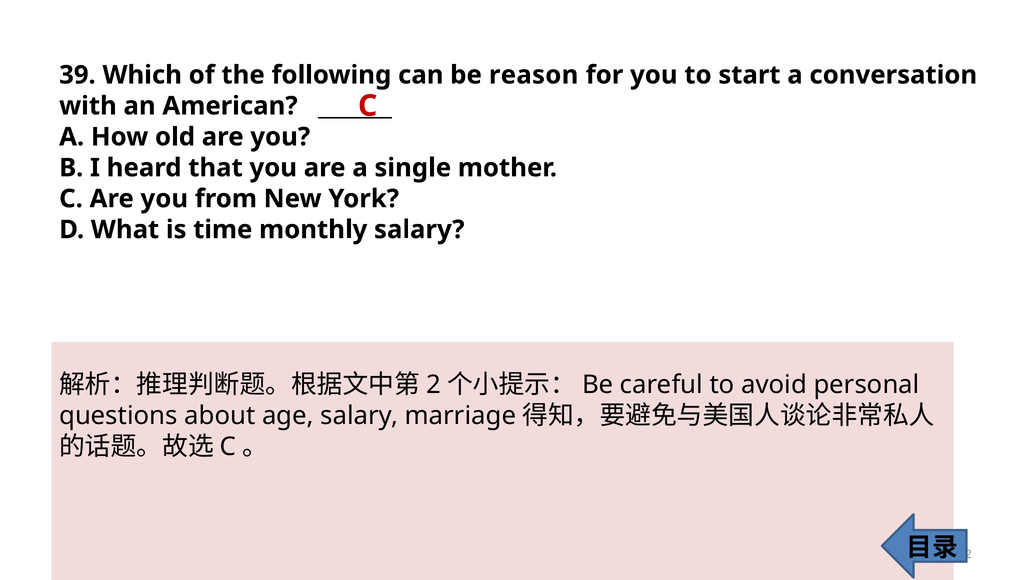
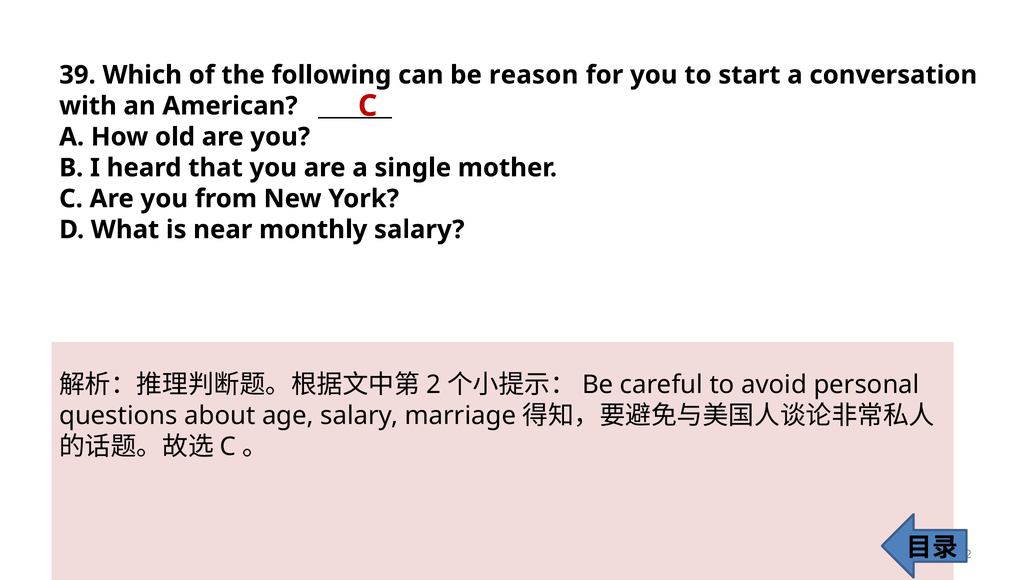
time: time -> near
